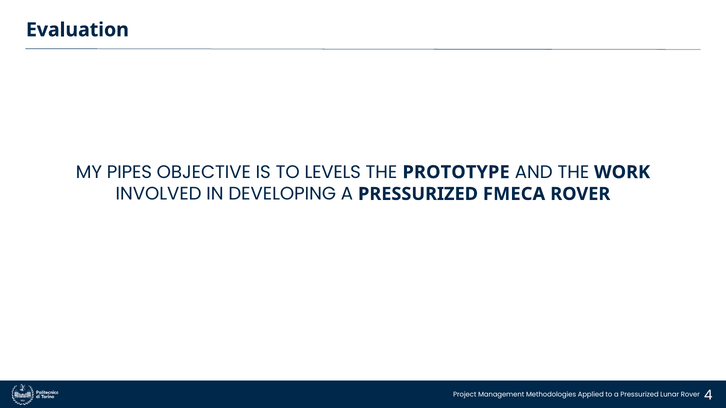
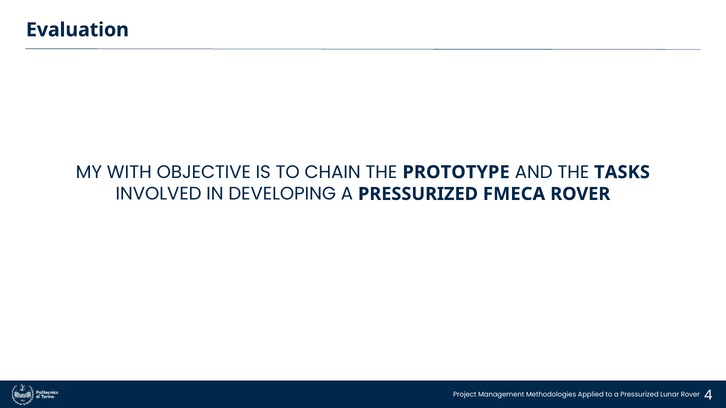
PIPES: PIPES -> WITH
LEVELS: LEVELS -> CHAIN
WORK: WORK -> TASKS
